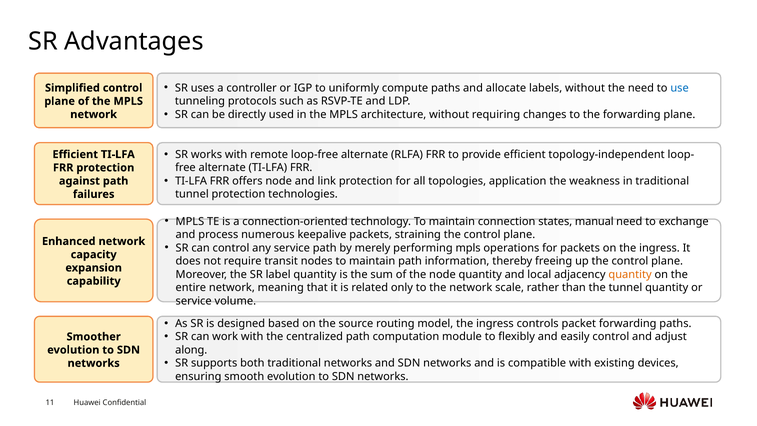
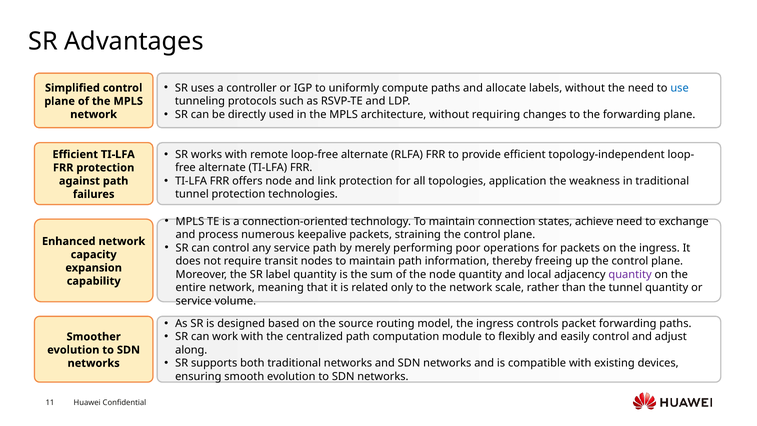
manual: manual -> achieve
performing mpls: mpls -> poor
quantity at (630, 274) colour: orange -> purple
